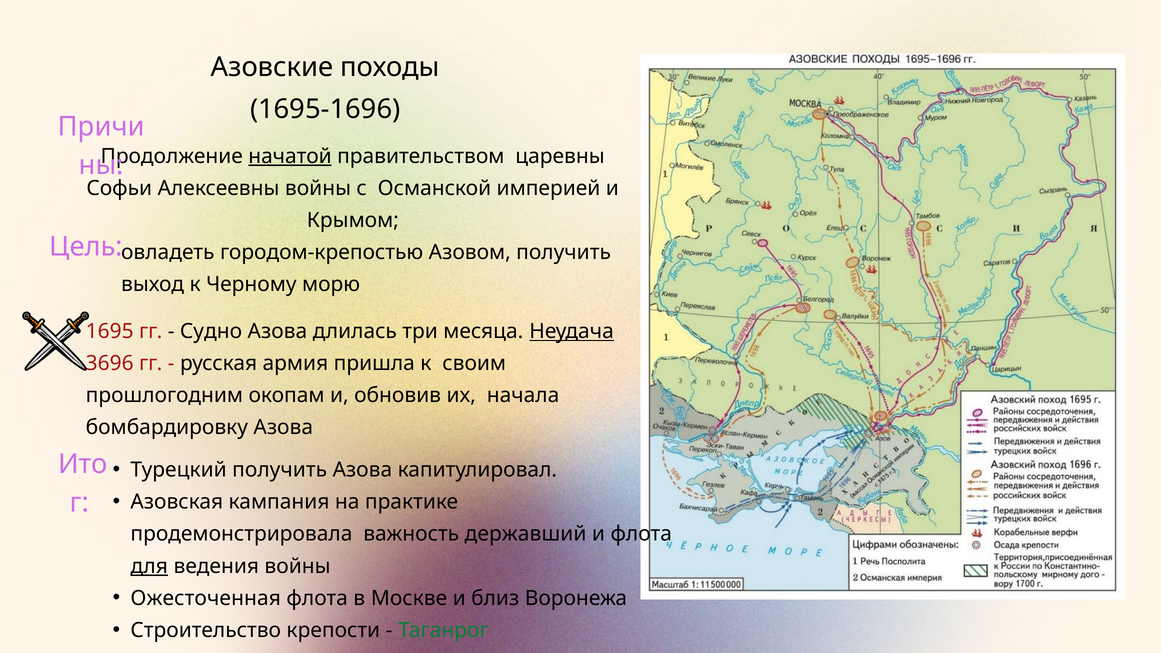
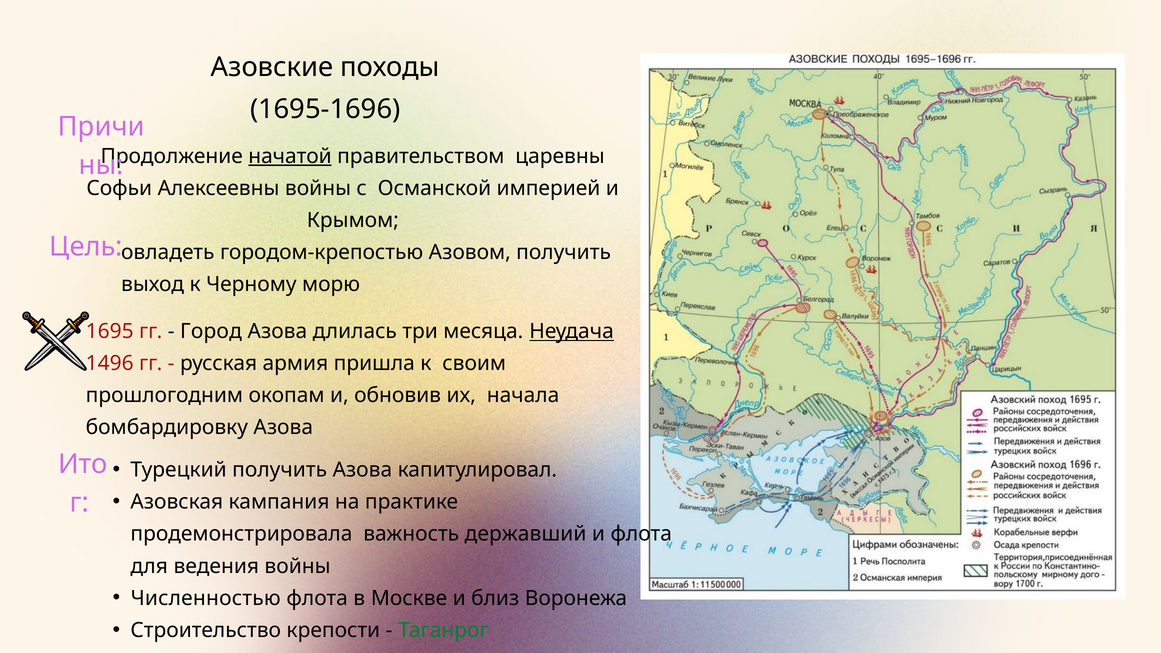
Судно: Судно -> Город
3696: 3696 -> 1496
для underline: present -> none
Ожесточенная: Ожесточенная -> Численностью
